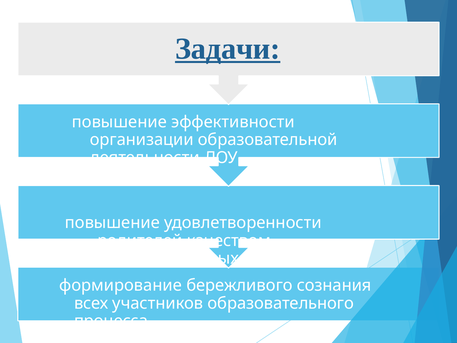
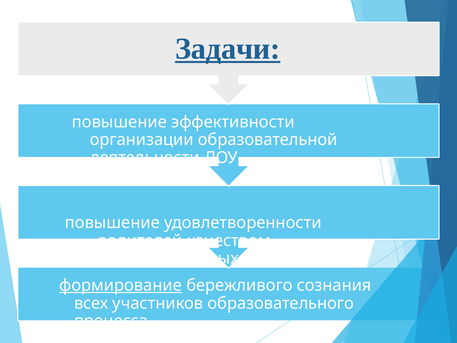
формирование underline: none -> present
